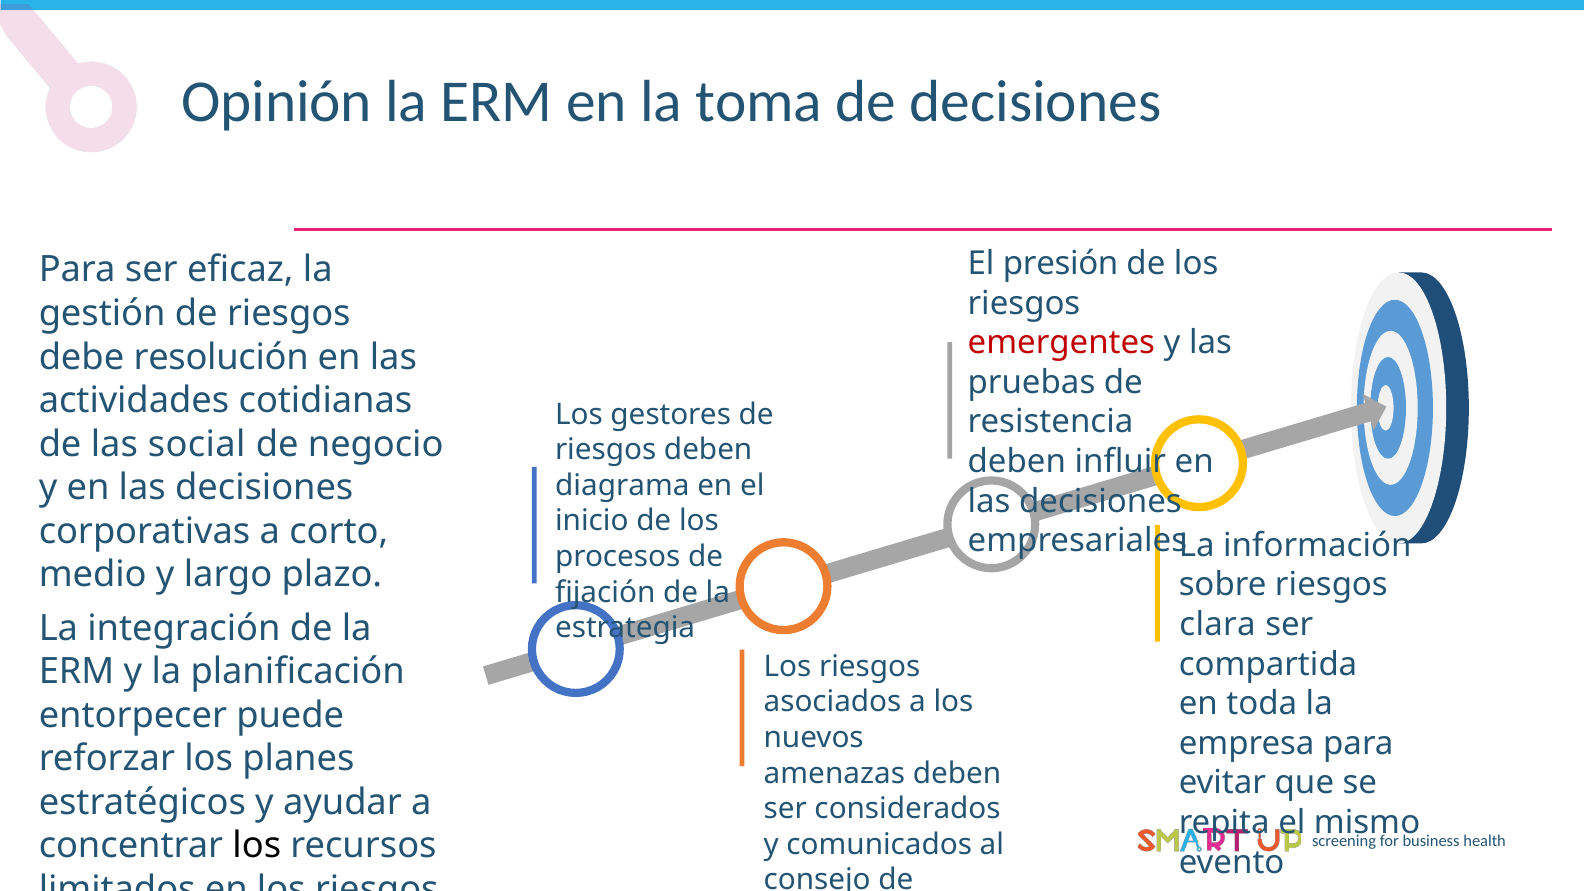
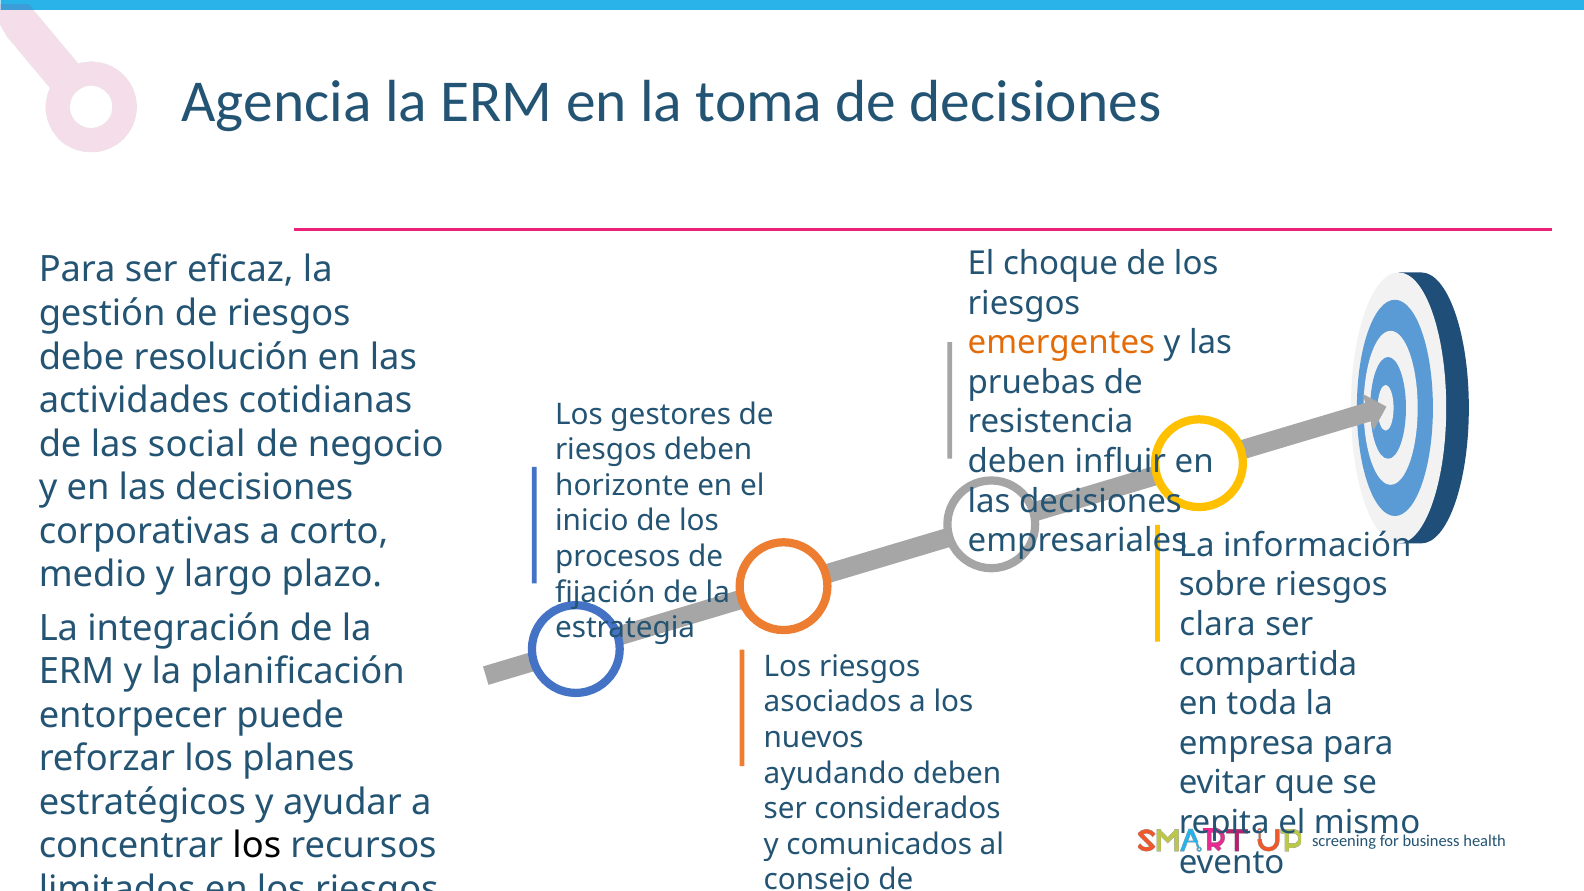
Opinión: Opinión -> Agencia
presión: presión -> choque
emergentes colour: red -> orange
diagrama: diagrama -> horizonte
amenazas: amenazas -> ayudando
